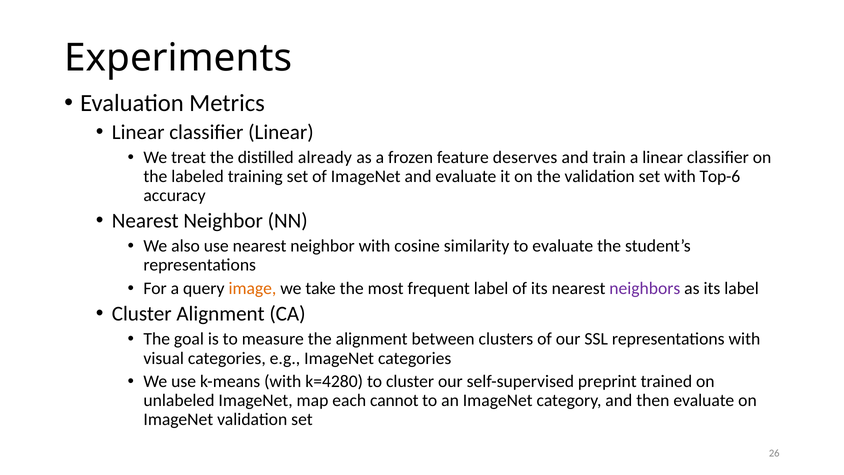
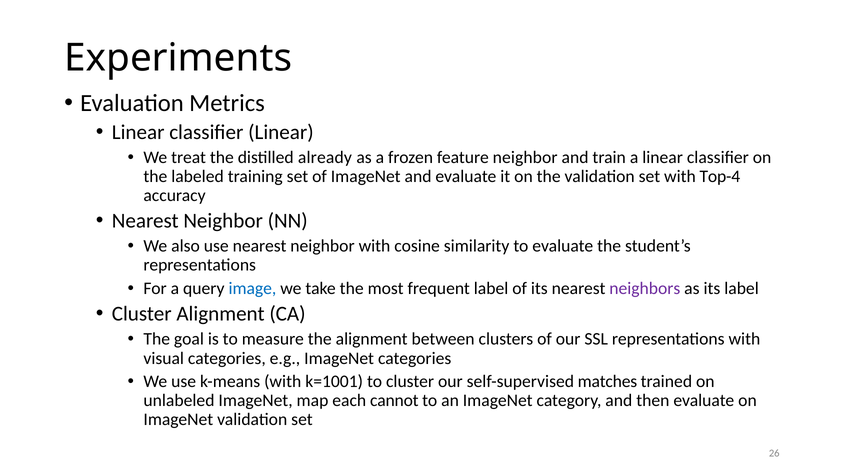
feature deserves: deserves -> neighbor
Top-6: Top-6 -> Top-4
image colour: orange -> blue
k=4280: k=4280 -> k=1001
preprint: preprint -> matches
